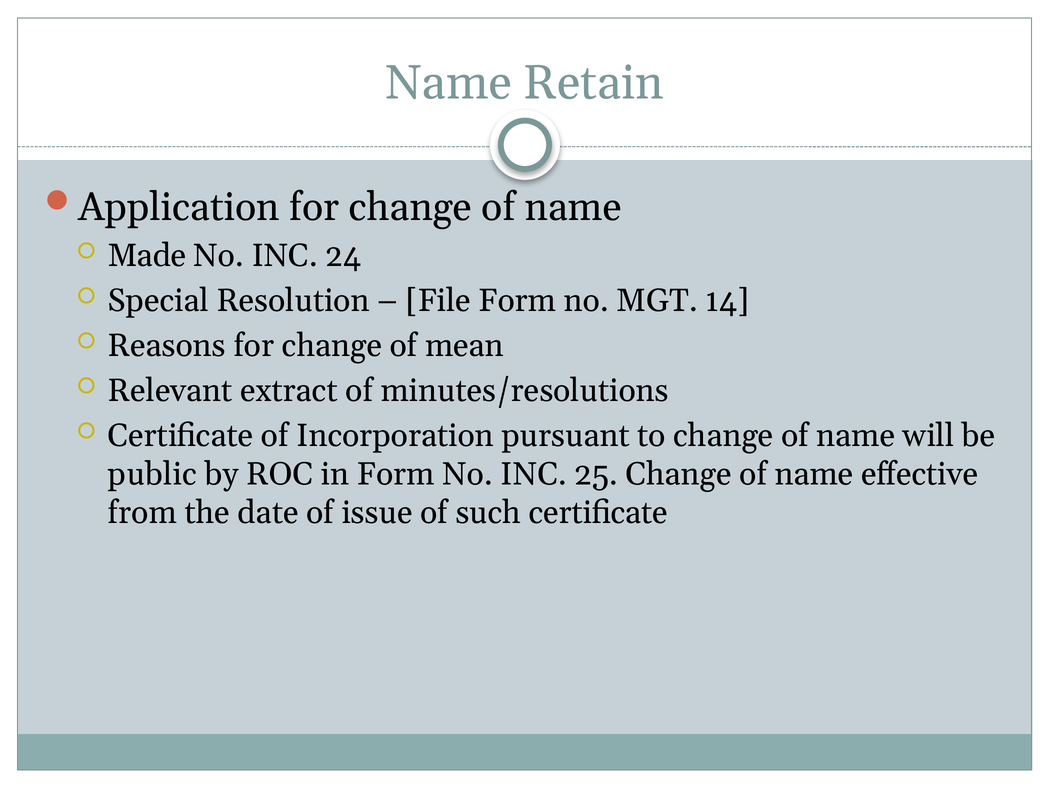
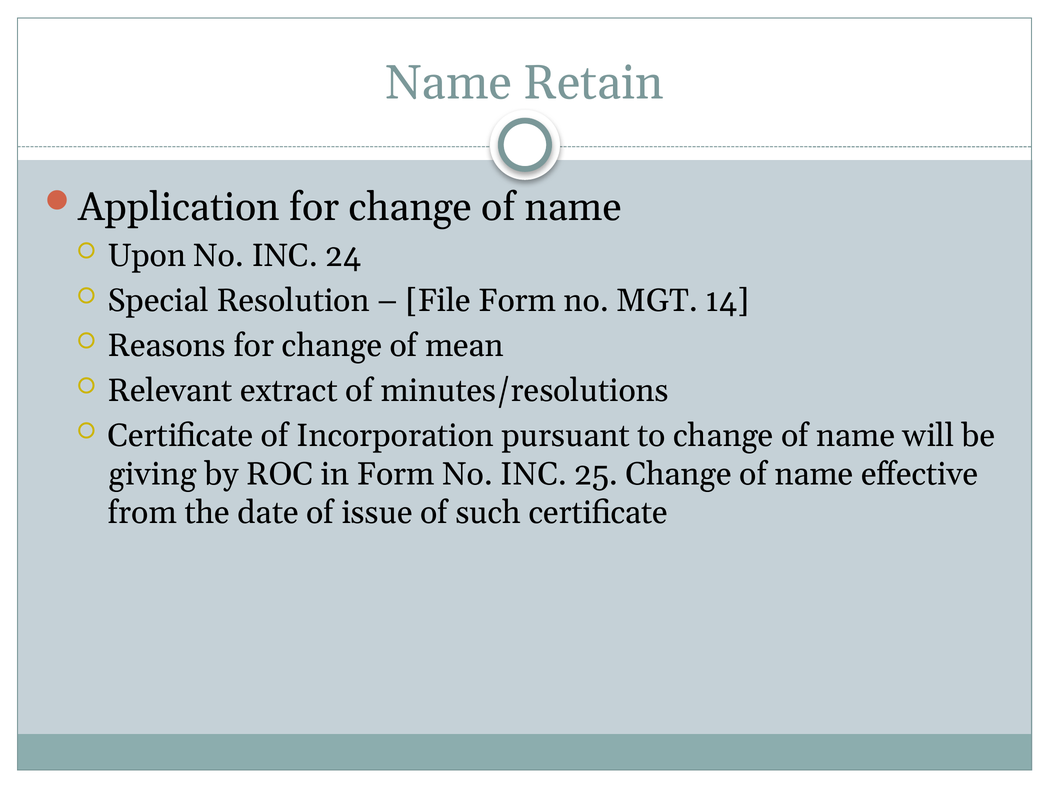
Made: Made -> Upon
public: public -> giving
